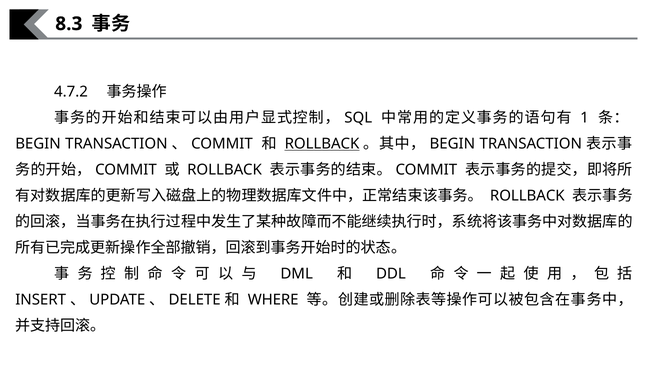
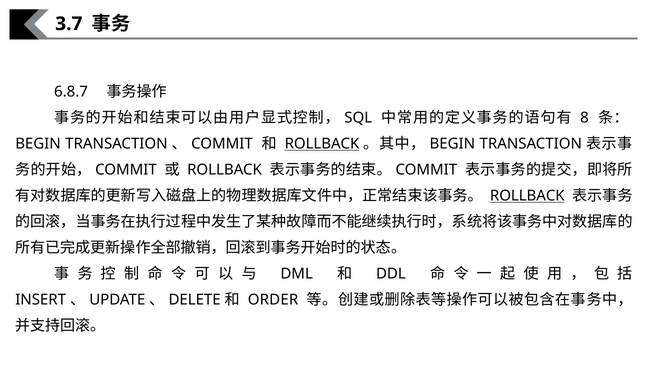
8.3: 8.3 -> 3.7
4.7.2: 4.7.2 -> 6.8.7
1: 1 -> 8
ROLLBACK at (527, 196) underline: none -> present
WHERE: WHERE -> ORDER
